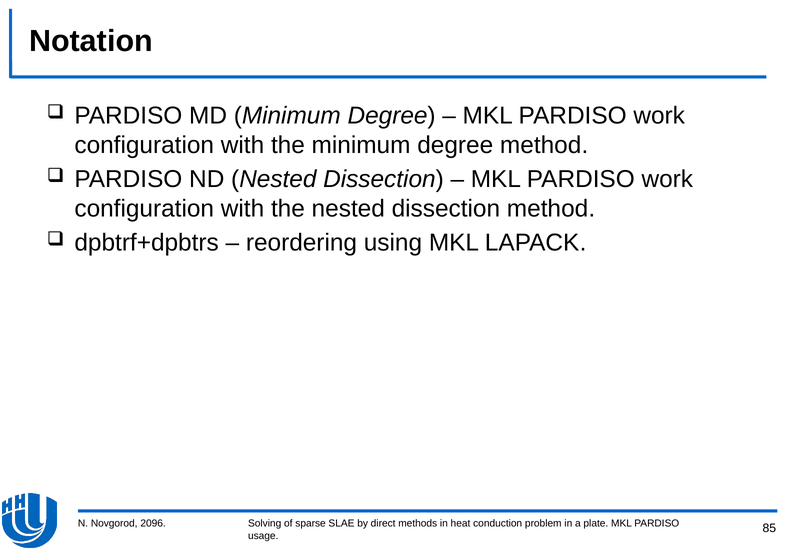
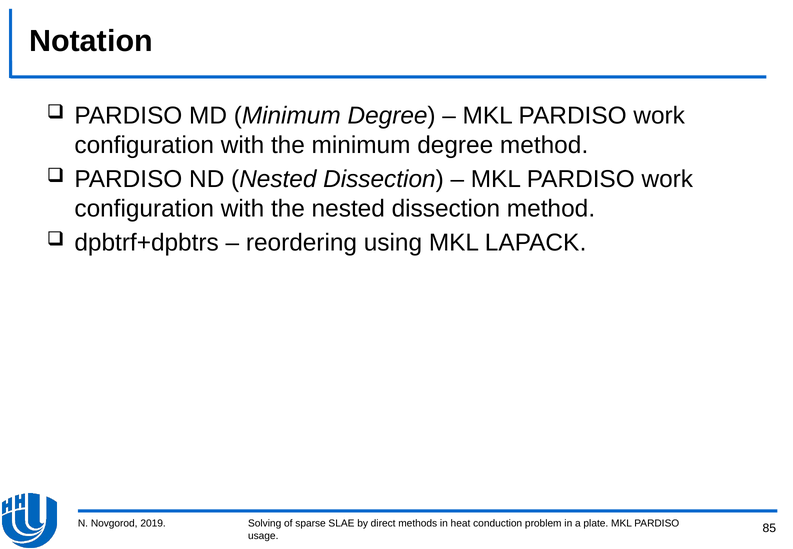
2096: 2096 -> 2019
